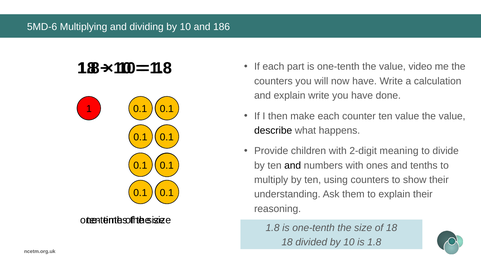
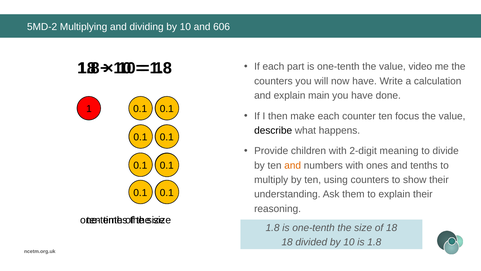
5MD-6: 5MD-6 -> 5MD-2
186: 186 -> 606
explain write: write -> main
ten value: value -> focus
and at (293, 165) colour: black -> orange
